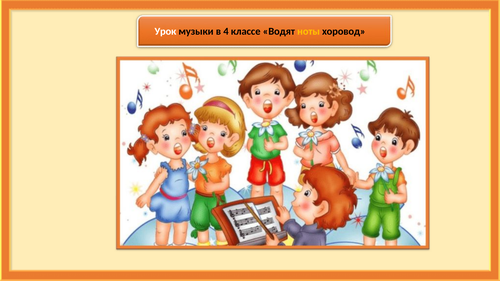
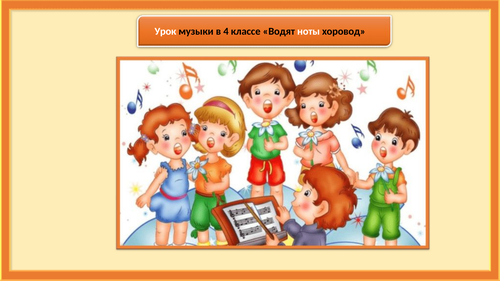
ноты colour: yellow -> white
